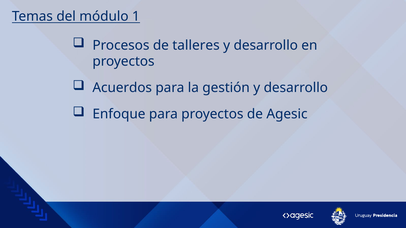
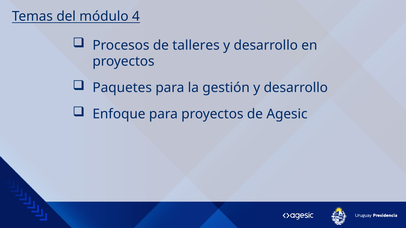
1: 1 -> 4
Acuerdos: Acuerdos -> Paquetes
